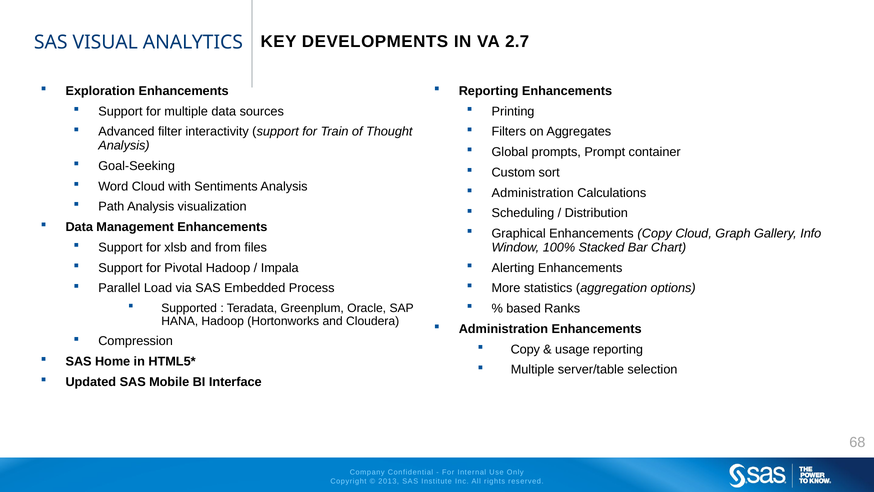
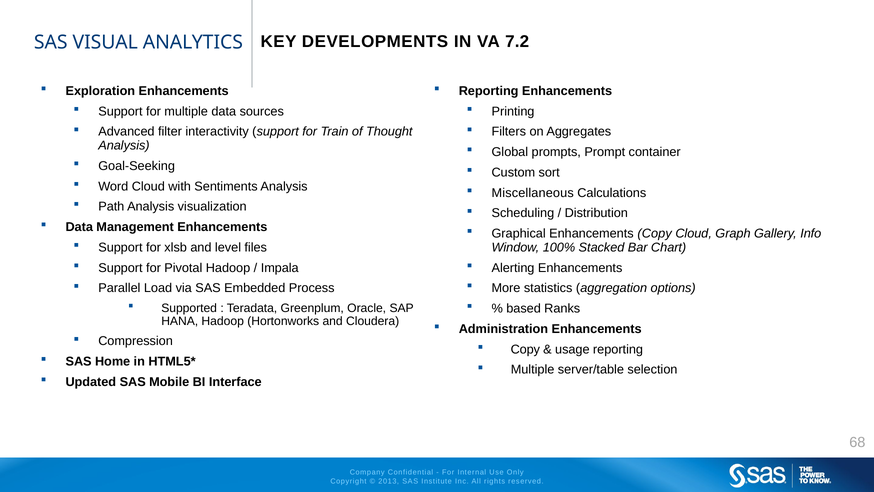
2.7: 2.7 -> 7.2
Administration at (533, 193): Administration -> Miscellaneous
from: from -> level
